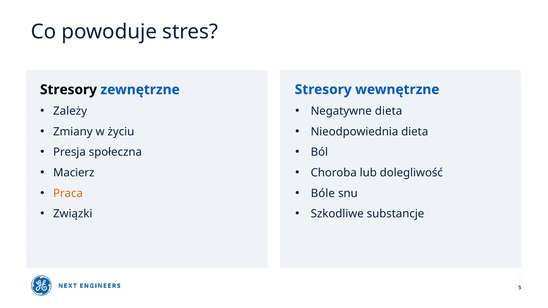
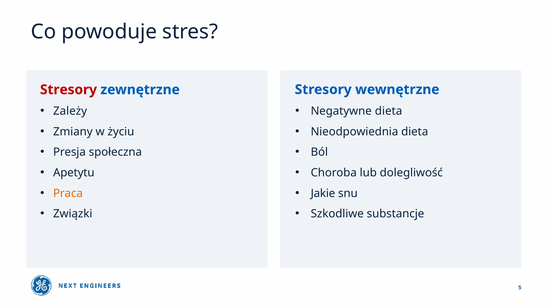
Stresory at (68, 90) colour: black -> red
Macierz: Macierz -> Apetytu
Bóle: Bóle -> Jakie
